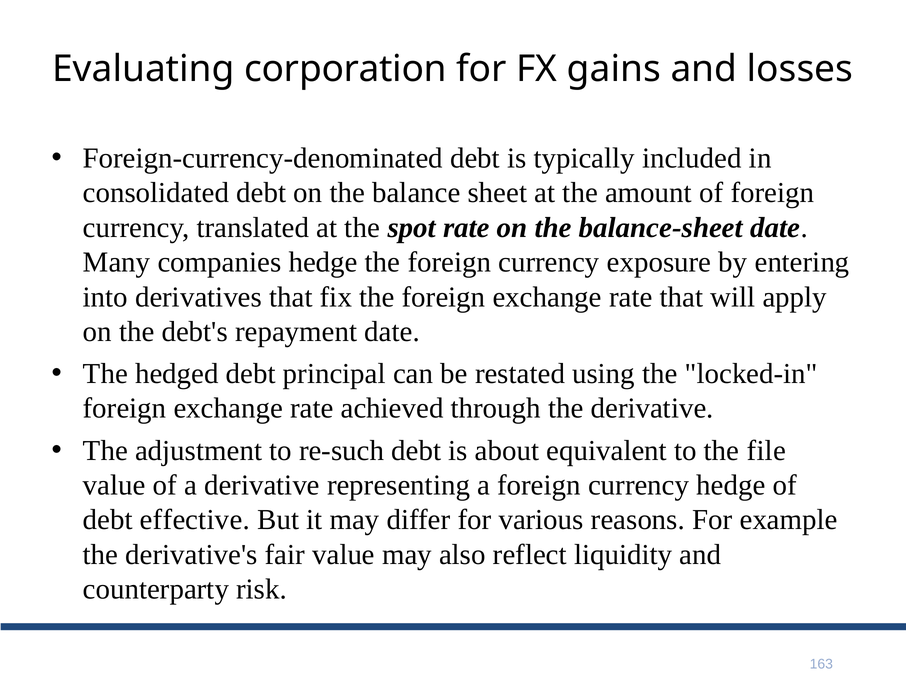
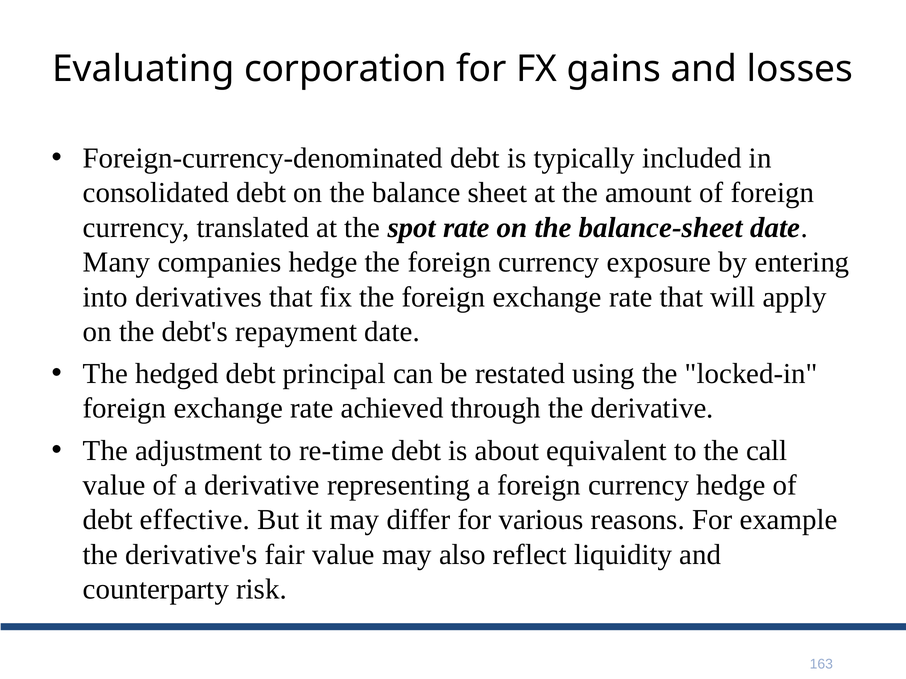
re-such: re-such -> re-time
file: file -> call
